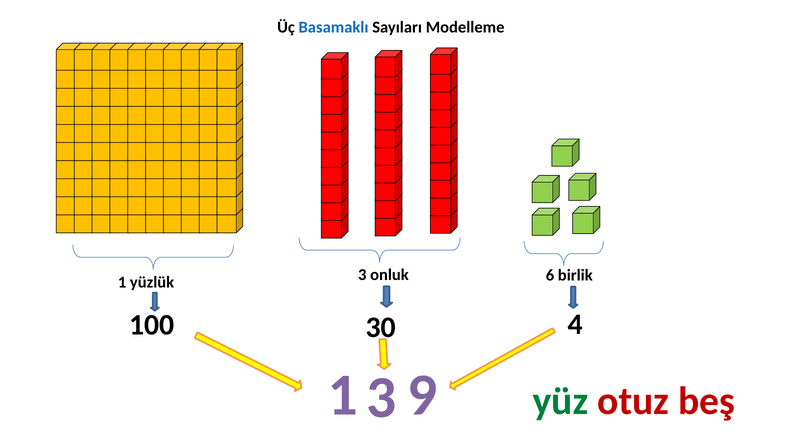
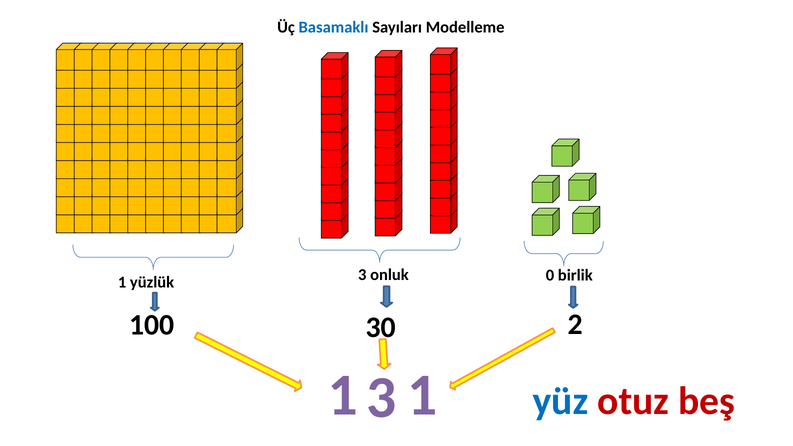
6: 6 -> 0
4: 4 -> 2
3 9: 9 -> 1
yüz colour: green -> blue
